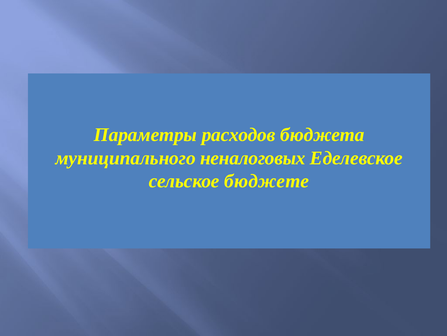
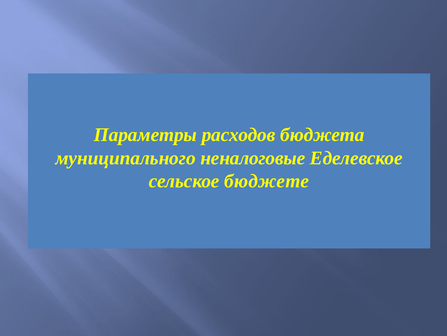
неналоговых: неналоговых -> неналоговые
